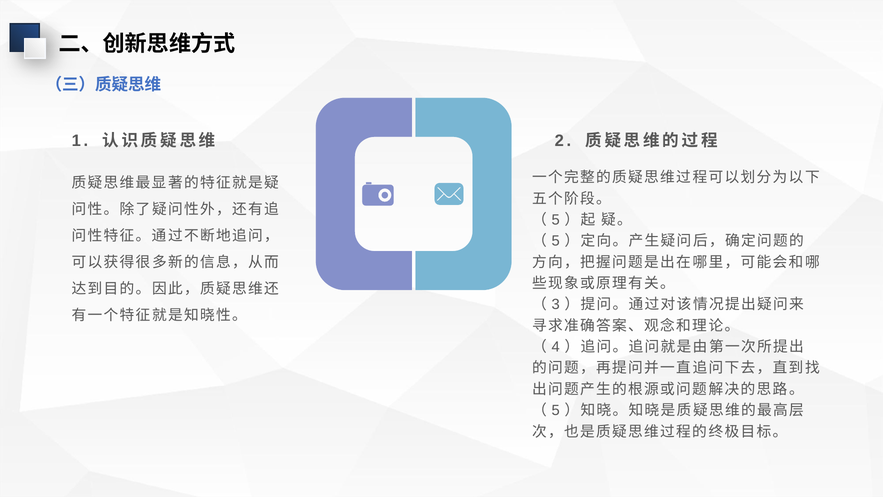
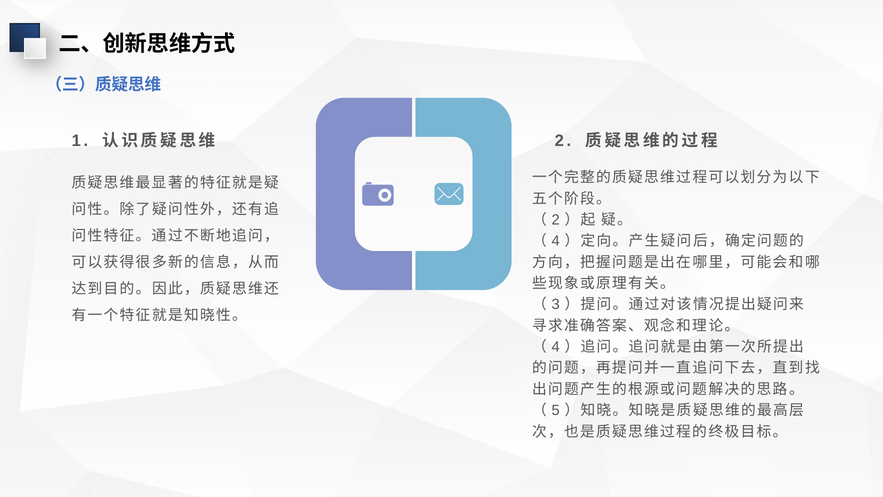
5 at (556, 220): 5 -> 2
5 at (556, 241): 5 -> 4
